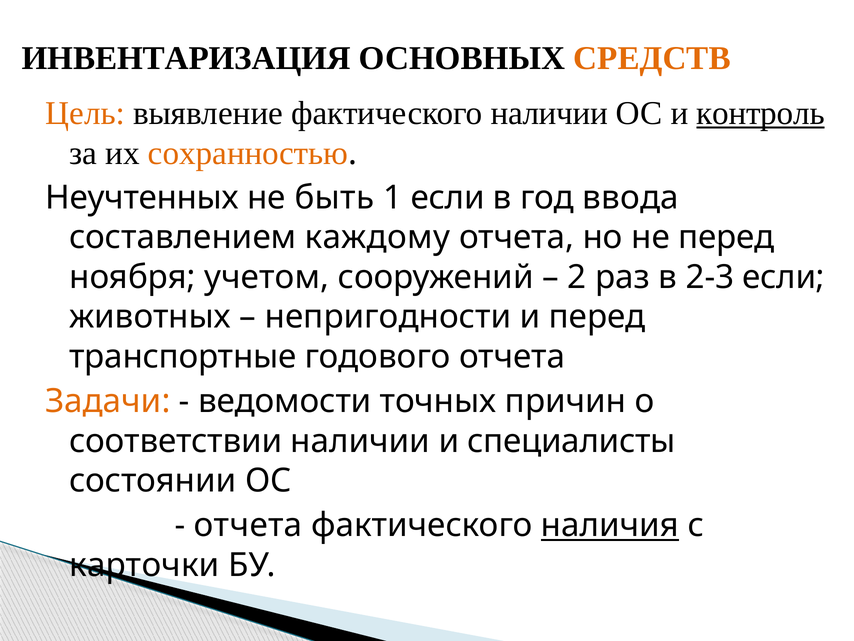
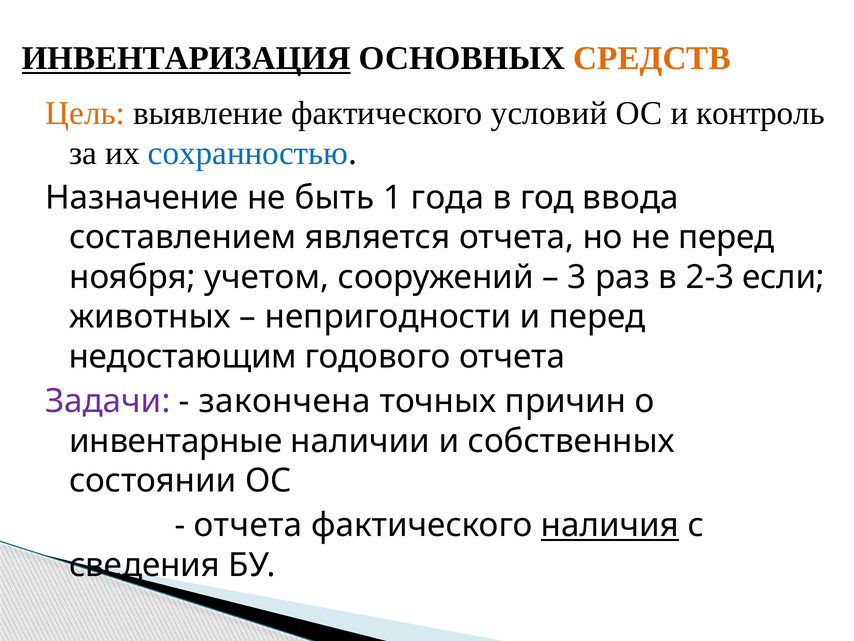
ИНВЕНТАРИЗАЦИЯ underline: none -> present
фактического наличии: наличии -> условий
контроль underline: present -> none
сохранностью colour: orange -> blue
Неучтенных: Неучтенных -> Назначение
1 если: если -> года
каждому: каждому -> является
2: 2 -> 3
транспортные: транспортные -> недостающим
Задачи colour: orange -> purple
ведомости: ведомости -> закончена
соответствии: соответствии -> инвентарные
специалисты: специалисты -> собственных
карточки: карточки -> сведения
